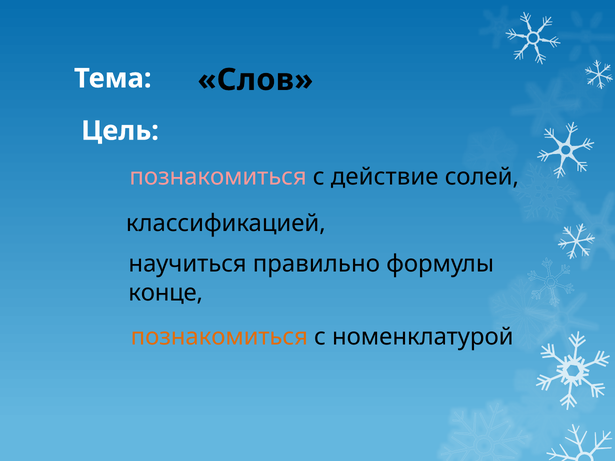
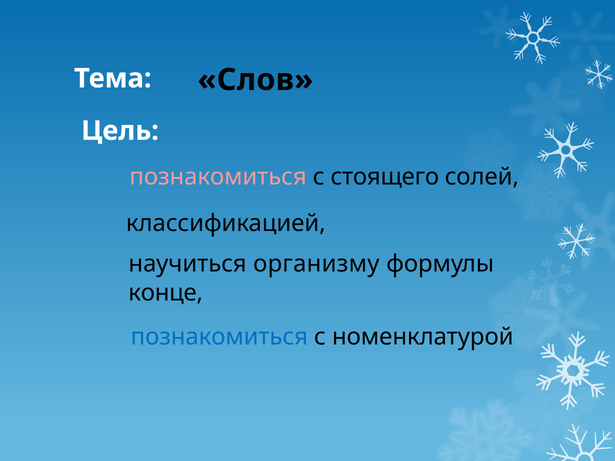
действие: действие -> стоящего
правильно: правильно -> организму
познакомиться at (219, 337) colour: orange -> blue
